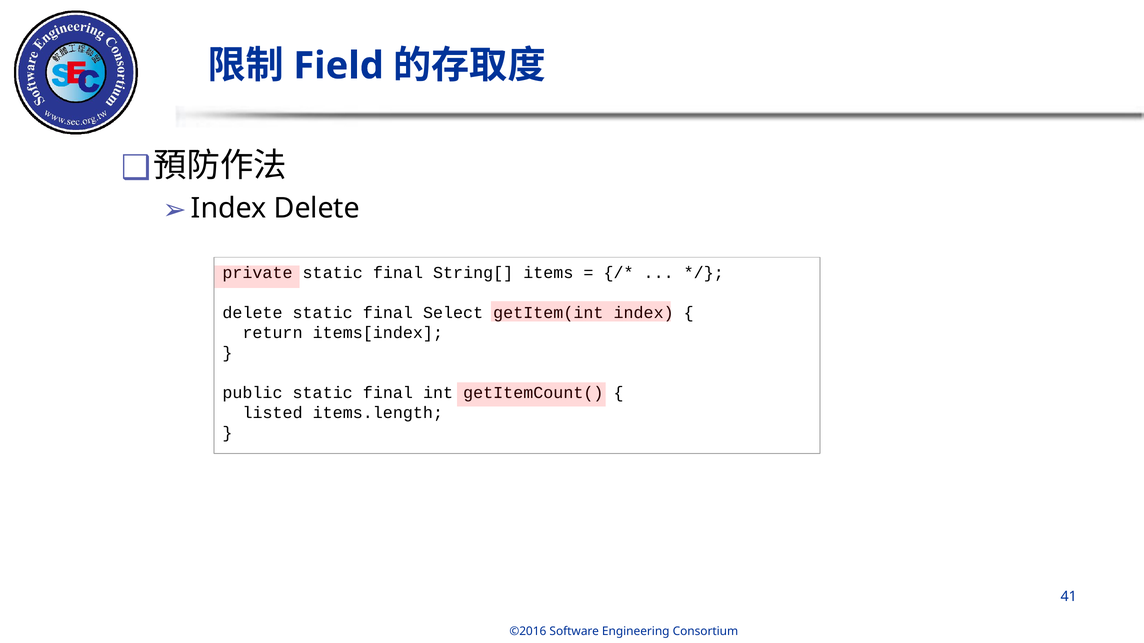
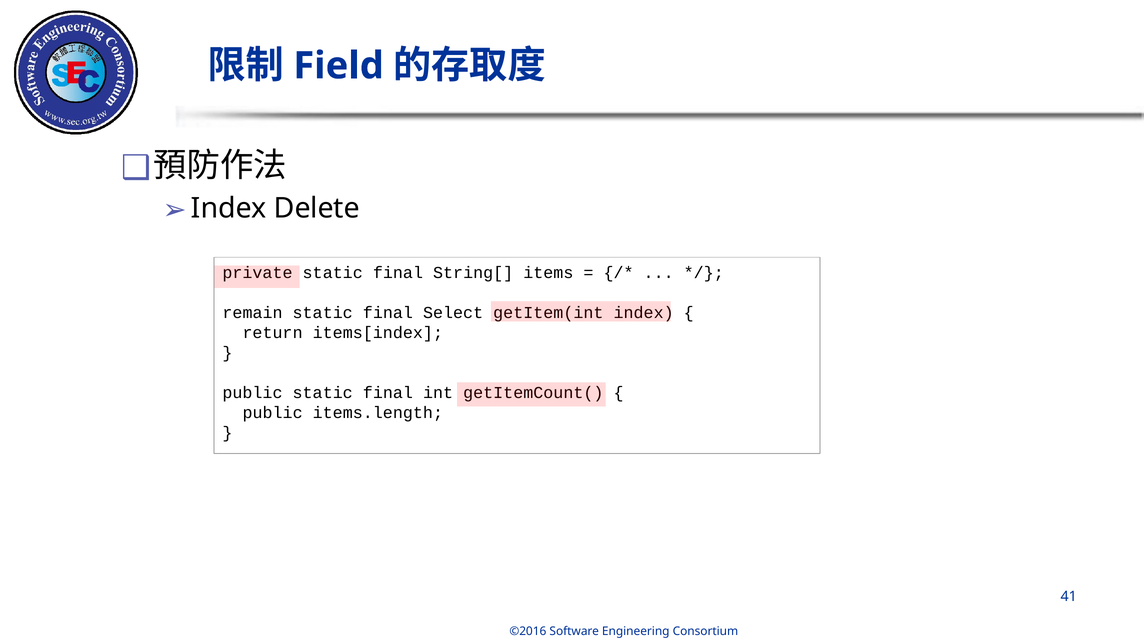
delete at (253, 313): delete -> remain
listed at (273, 413): listed -> public
